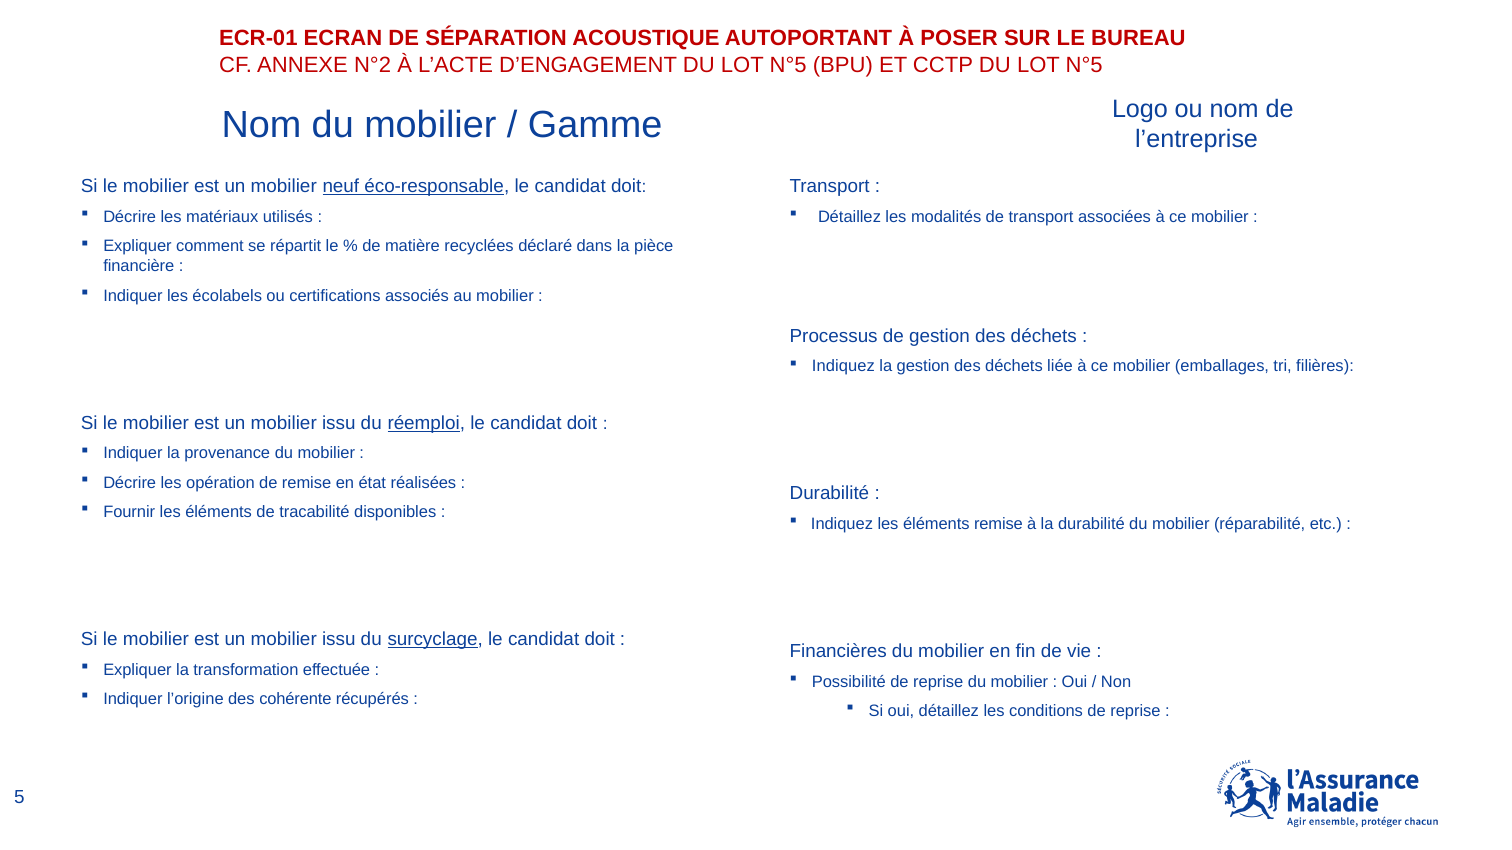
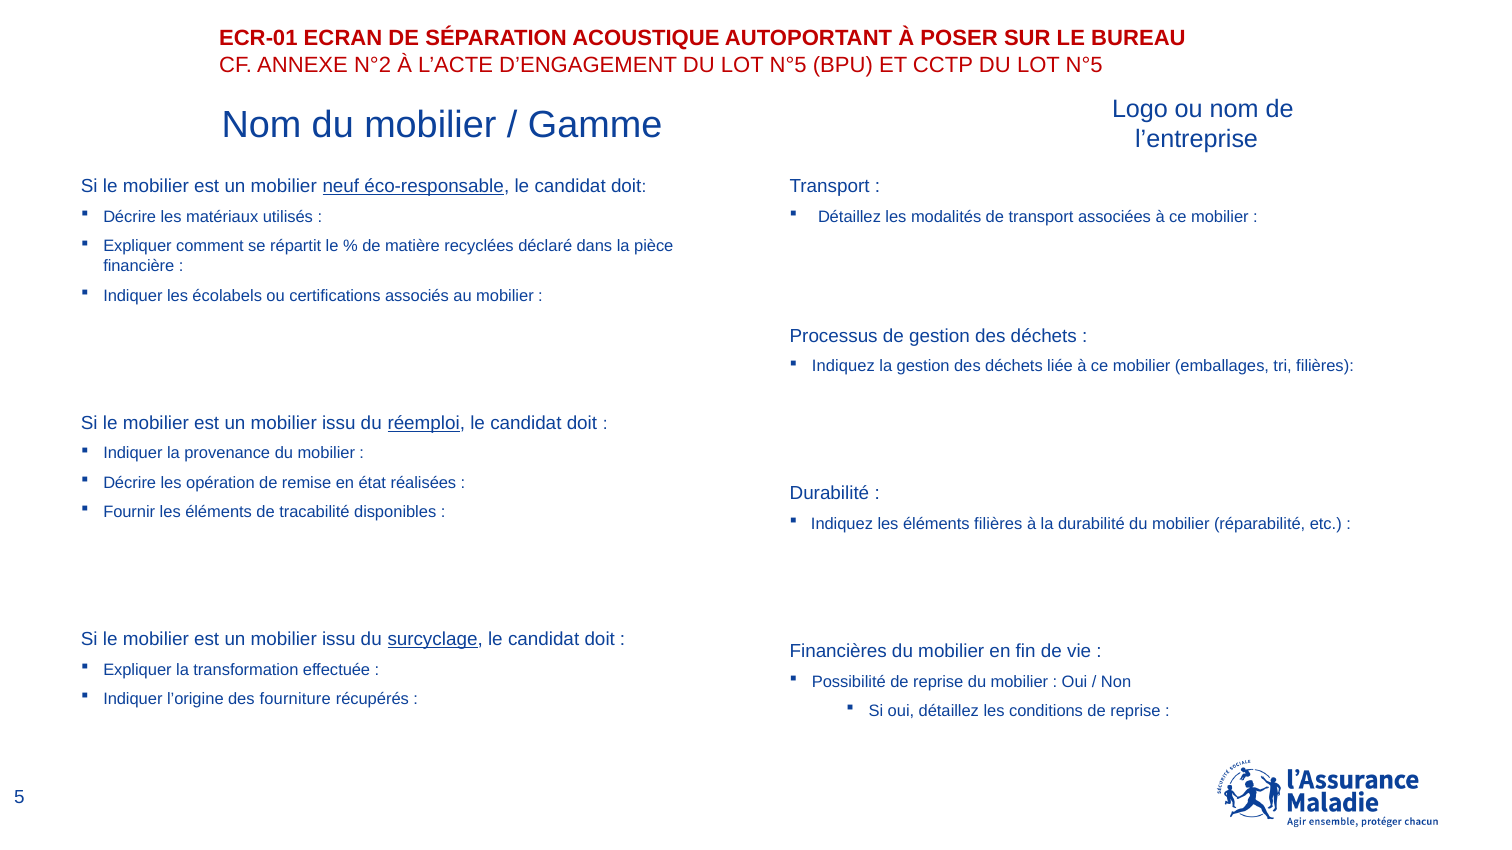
éléments remise: remise -> filières
cohérente: cohérente -> fourniture
